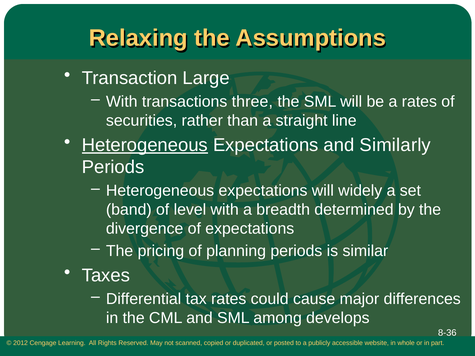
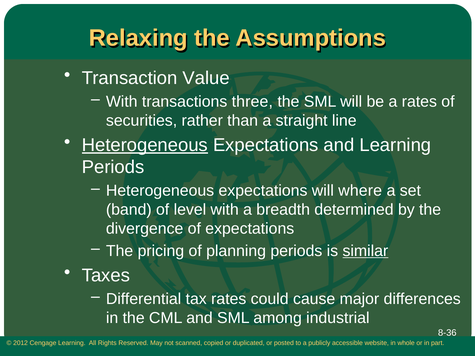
Large: Large -> Value
and Similarly: Similarly -> Learning
widely: widely -> where
similar underline: none -> present
develops: develops -> industrial
